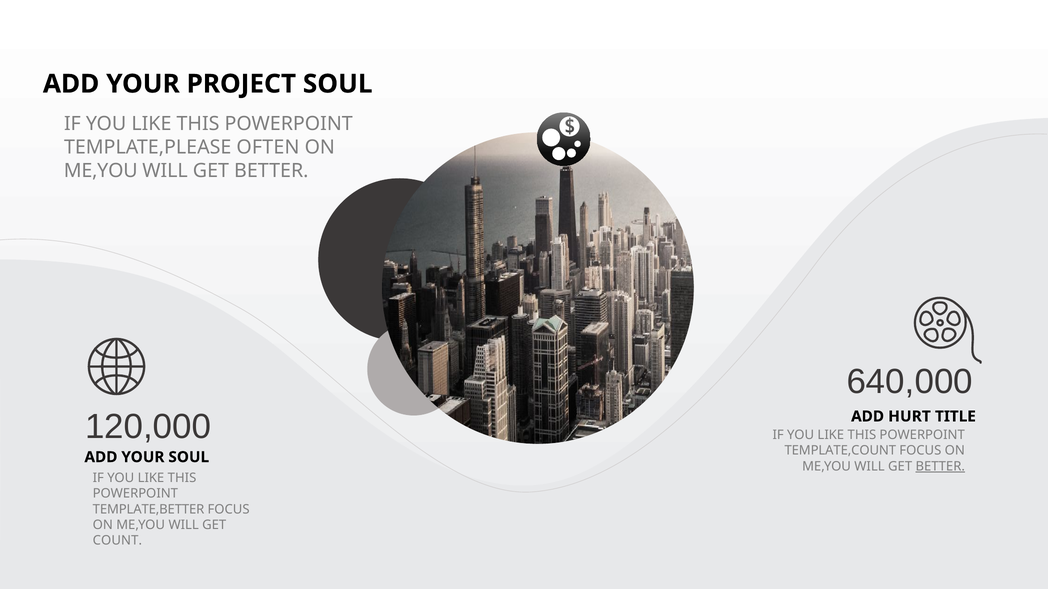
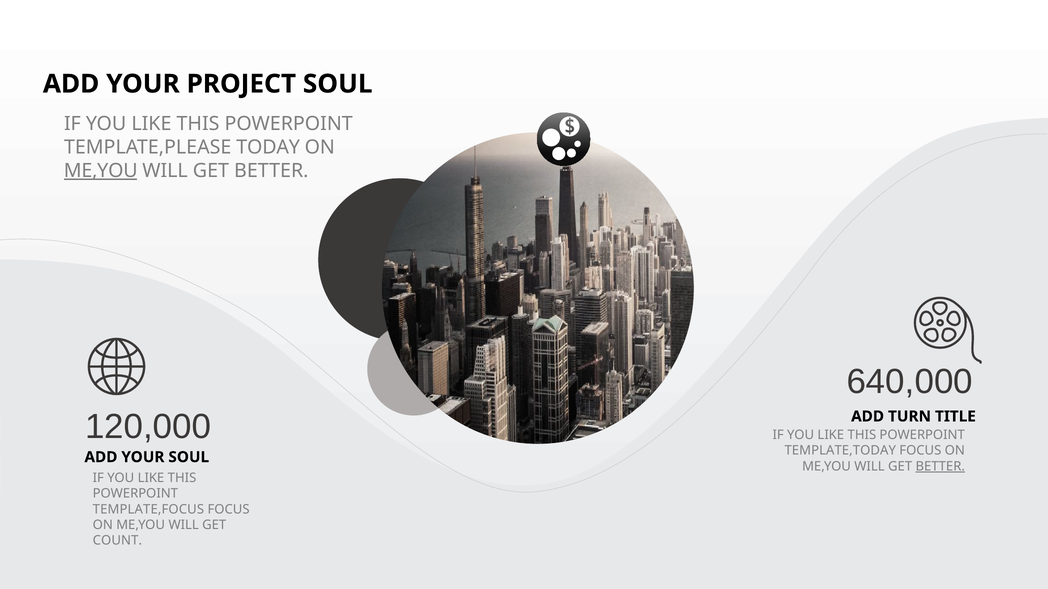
OFTEN: OFTEN -> TODAY
ME,YOU at (101, 171) underline: none -> present
HURT: HURT -> TURN
TEMPLATE,COUNT: TEMPLATE,COUNT -> TEMPLATE,TODAY
TEMPLATE,BETTER: TEMPLATE,BETTER -> TEMPLATE,FOCUS
